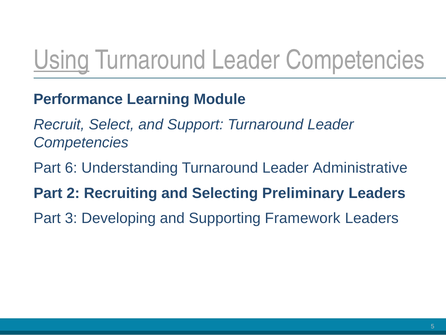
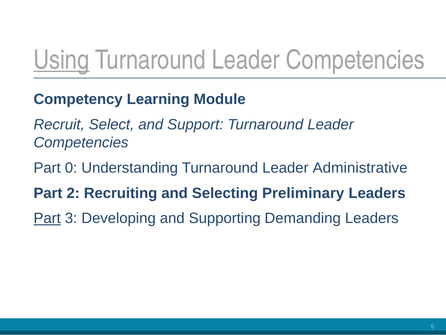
Performance: Performance -> Competency
6: 6 -> 0
Part at (47, 218) underline: none -> present
Framework: Framework -> Demanding
